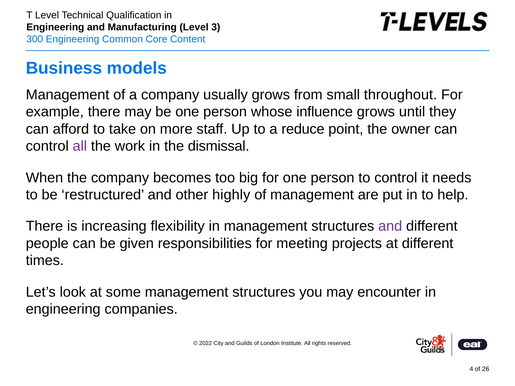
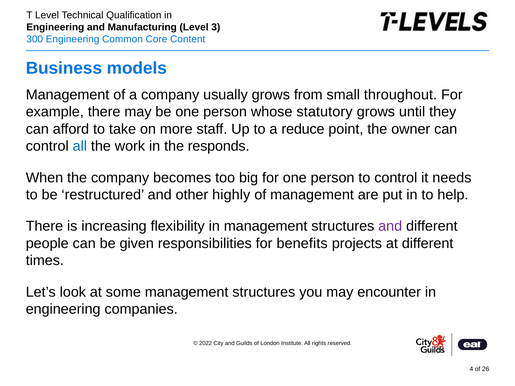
influence: influence -> statutory
all at (80, 146) colour: purple -> blue
dismissal: dismissal -> responds
meeting: meeting -> benefits
